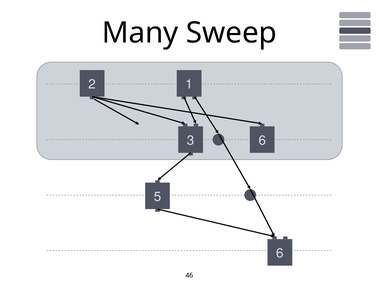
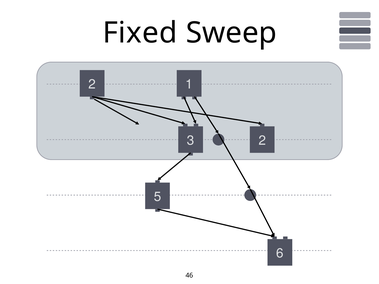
Many: Many -> Fixed
3 6: 6 -> 2
